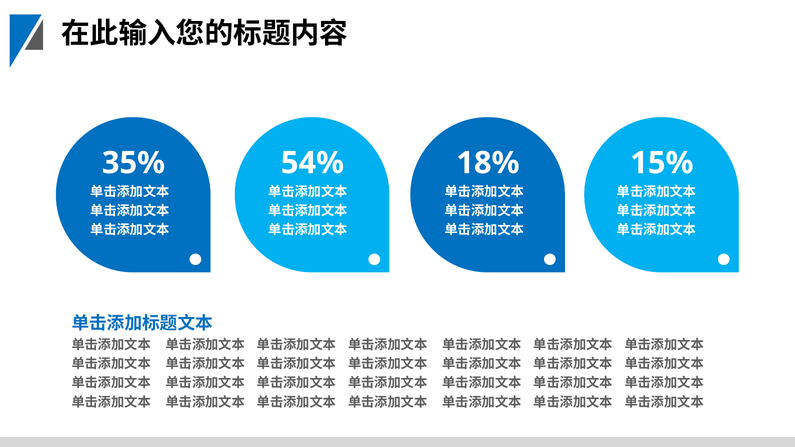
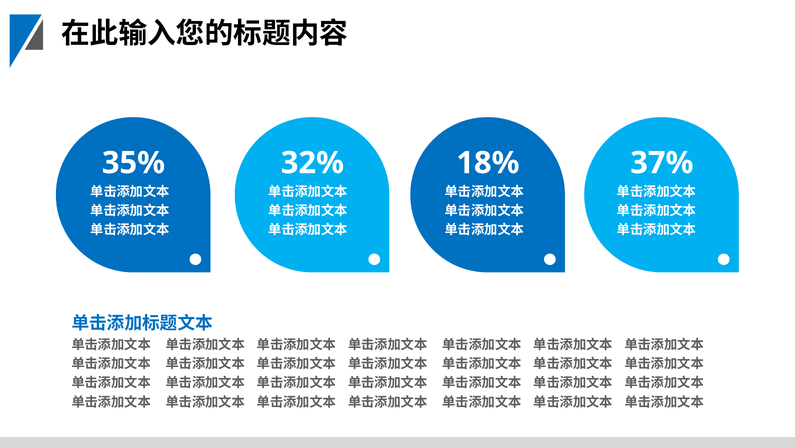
54%: 54% -> 32%
15%: 15% -> 37%
